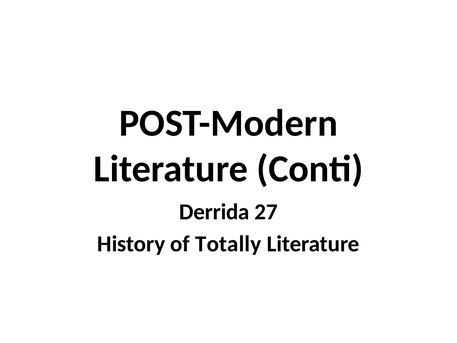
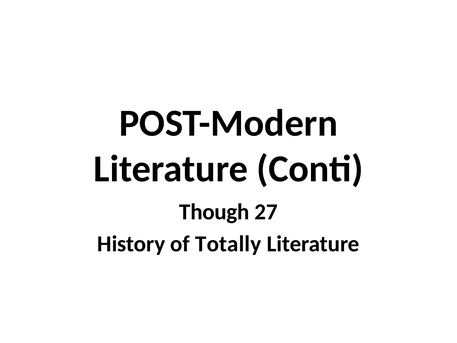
Derrida: Derrida -> Though
